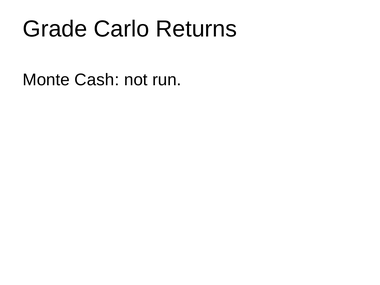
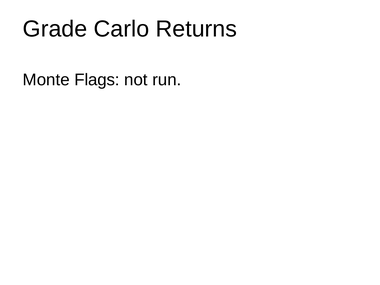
Cash: Cash -> Flags
